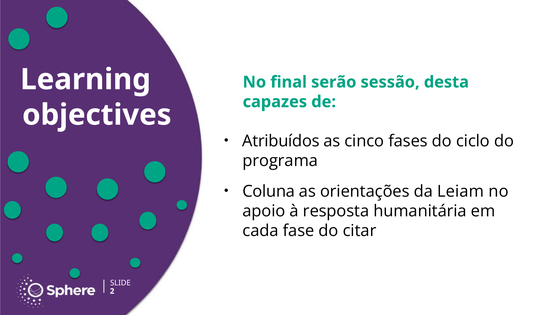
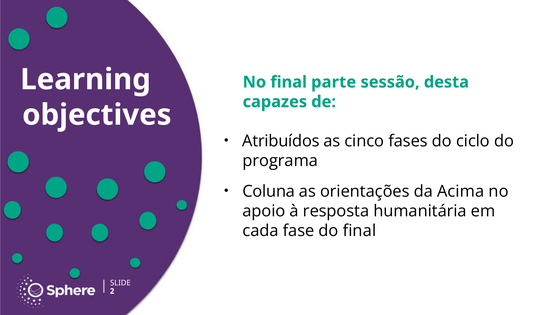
serão: serão -> parte
Leiam: Leiam -> Acima
do citar: citar -> final
